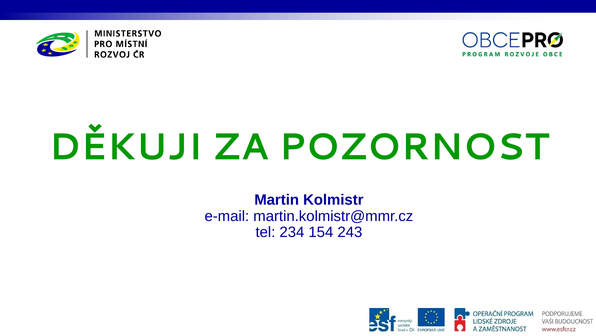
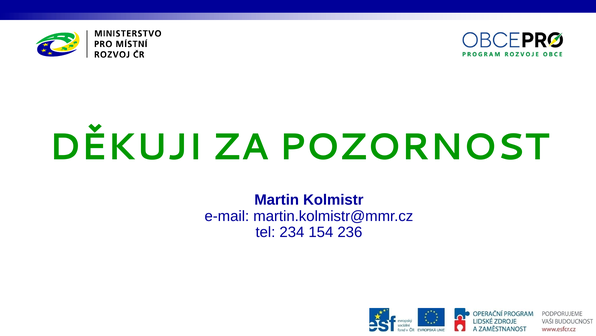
243: 243 -> 236
